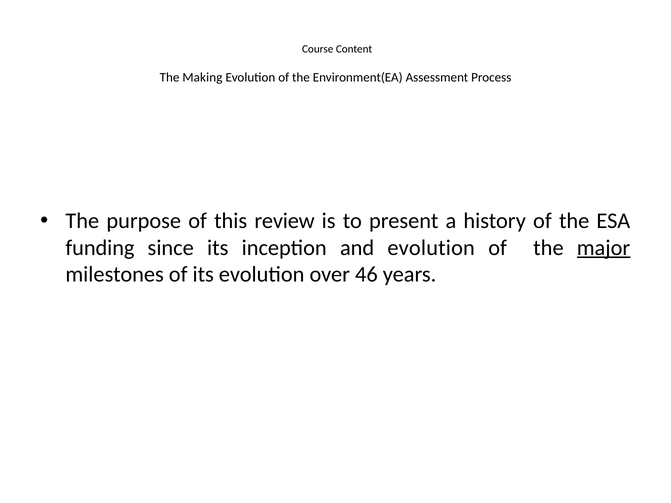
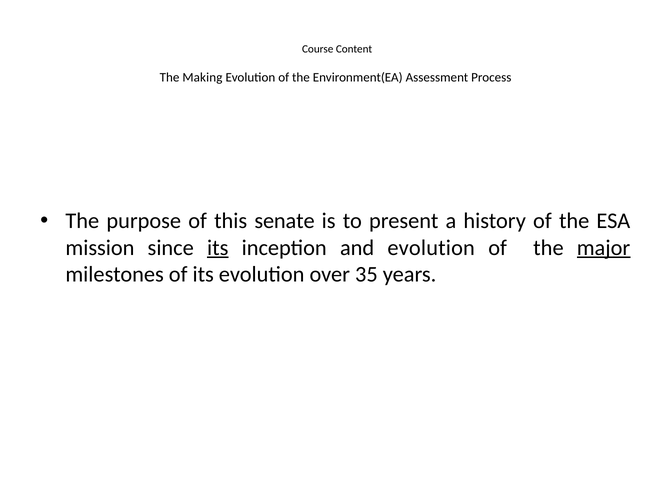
review: review -> senate
funding: funding -> mission
its at (218, 248) underline: none -> present
46: 46 -> 35
